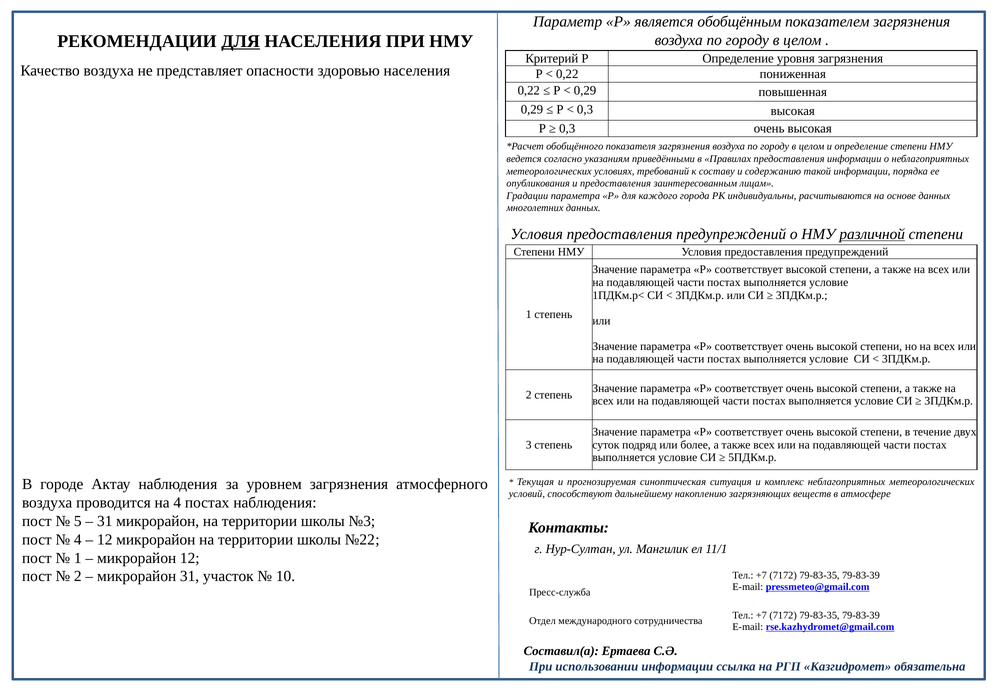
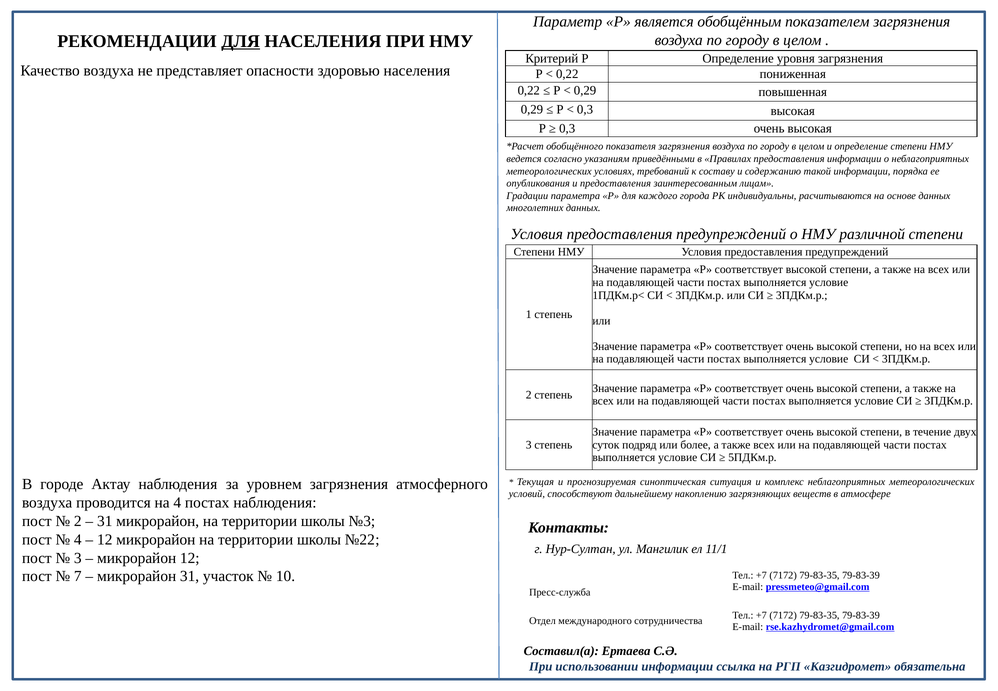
различной underline: present -> none
5 at (78, 521): 5 -> 2
1 at (78, 558): 1 -> 3
2 at (78, 576): 2 -> 7
